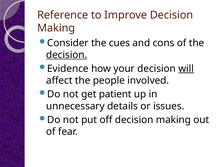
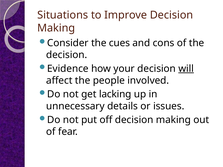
Reference: Reference -> Situations
decision at (67, 55) underline: present -> none
patient: patient -> lacking
